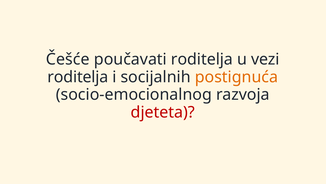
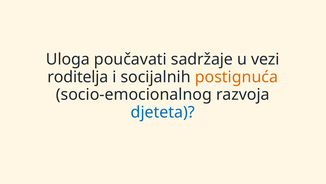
Češće: Češće -> Uloga
poučavati roditelja: roditelja -> sadržaje
djeteta colour: red -> blue
